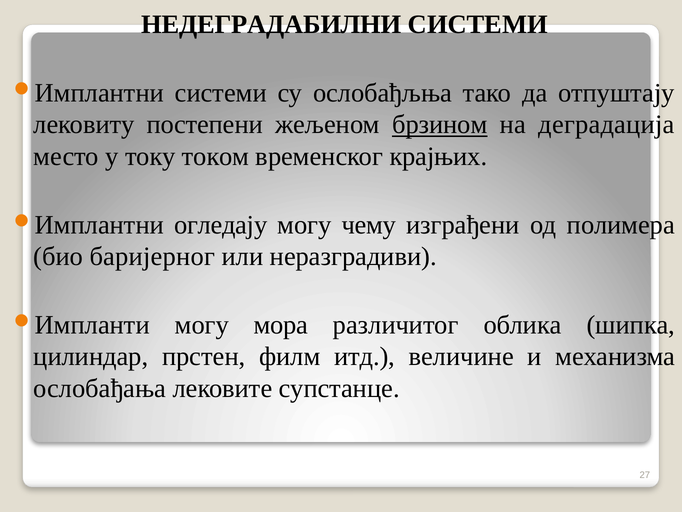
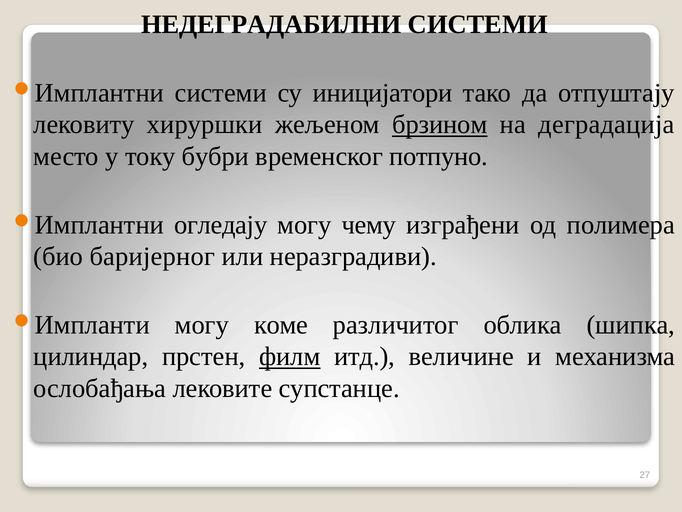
ослобађљња: ослобађљња -> иницијатори
постепени: постепени -> хируршки
током: током -> бубри
крајњих: крајњих -> потпуно
мора: мора -> коме
филм underline: none -> present
